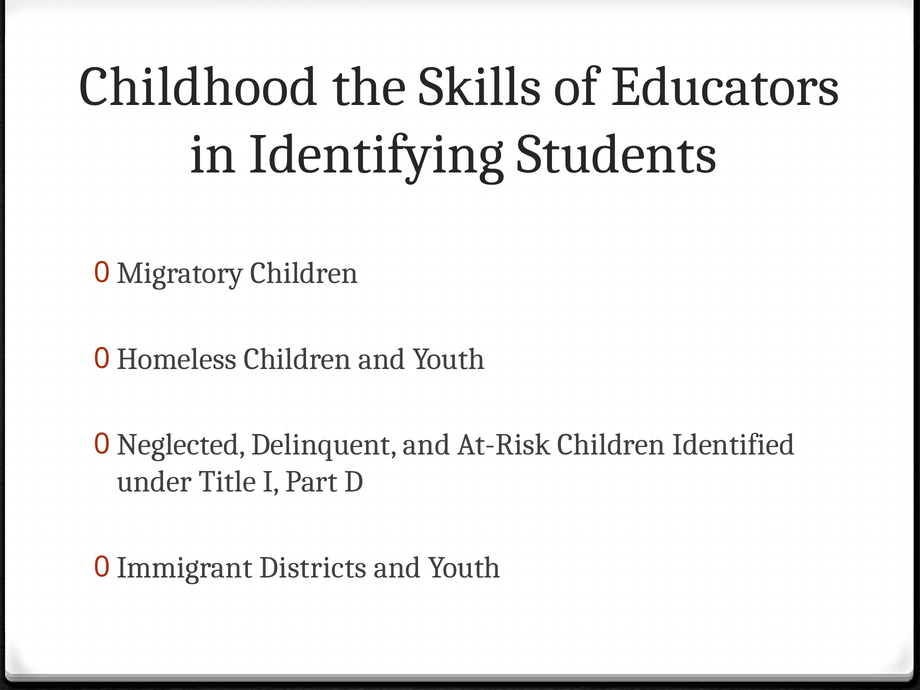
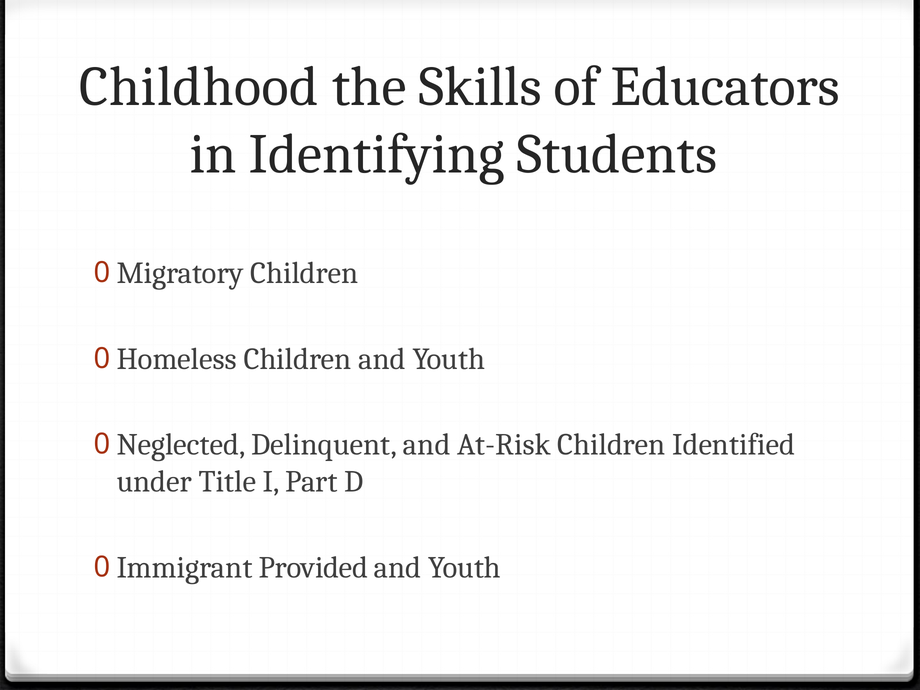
Districts: Districts -> Provided
